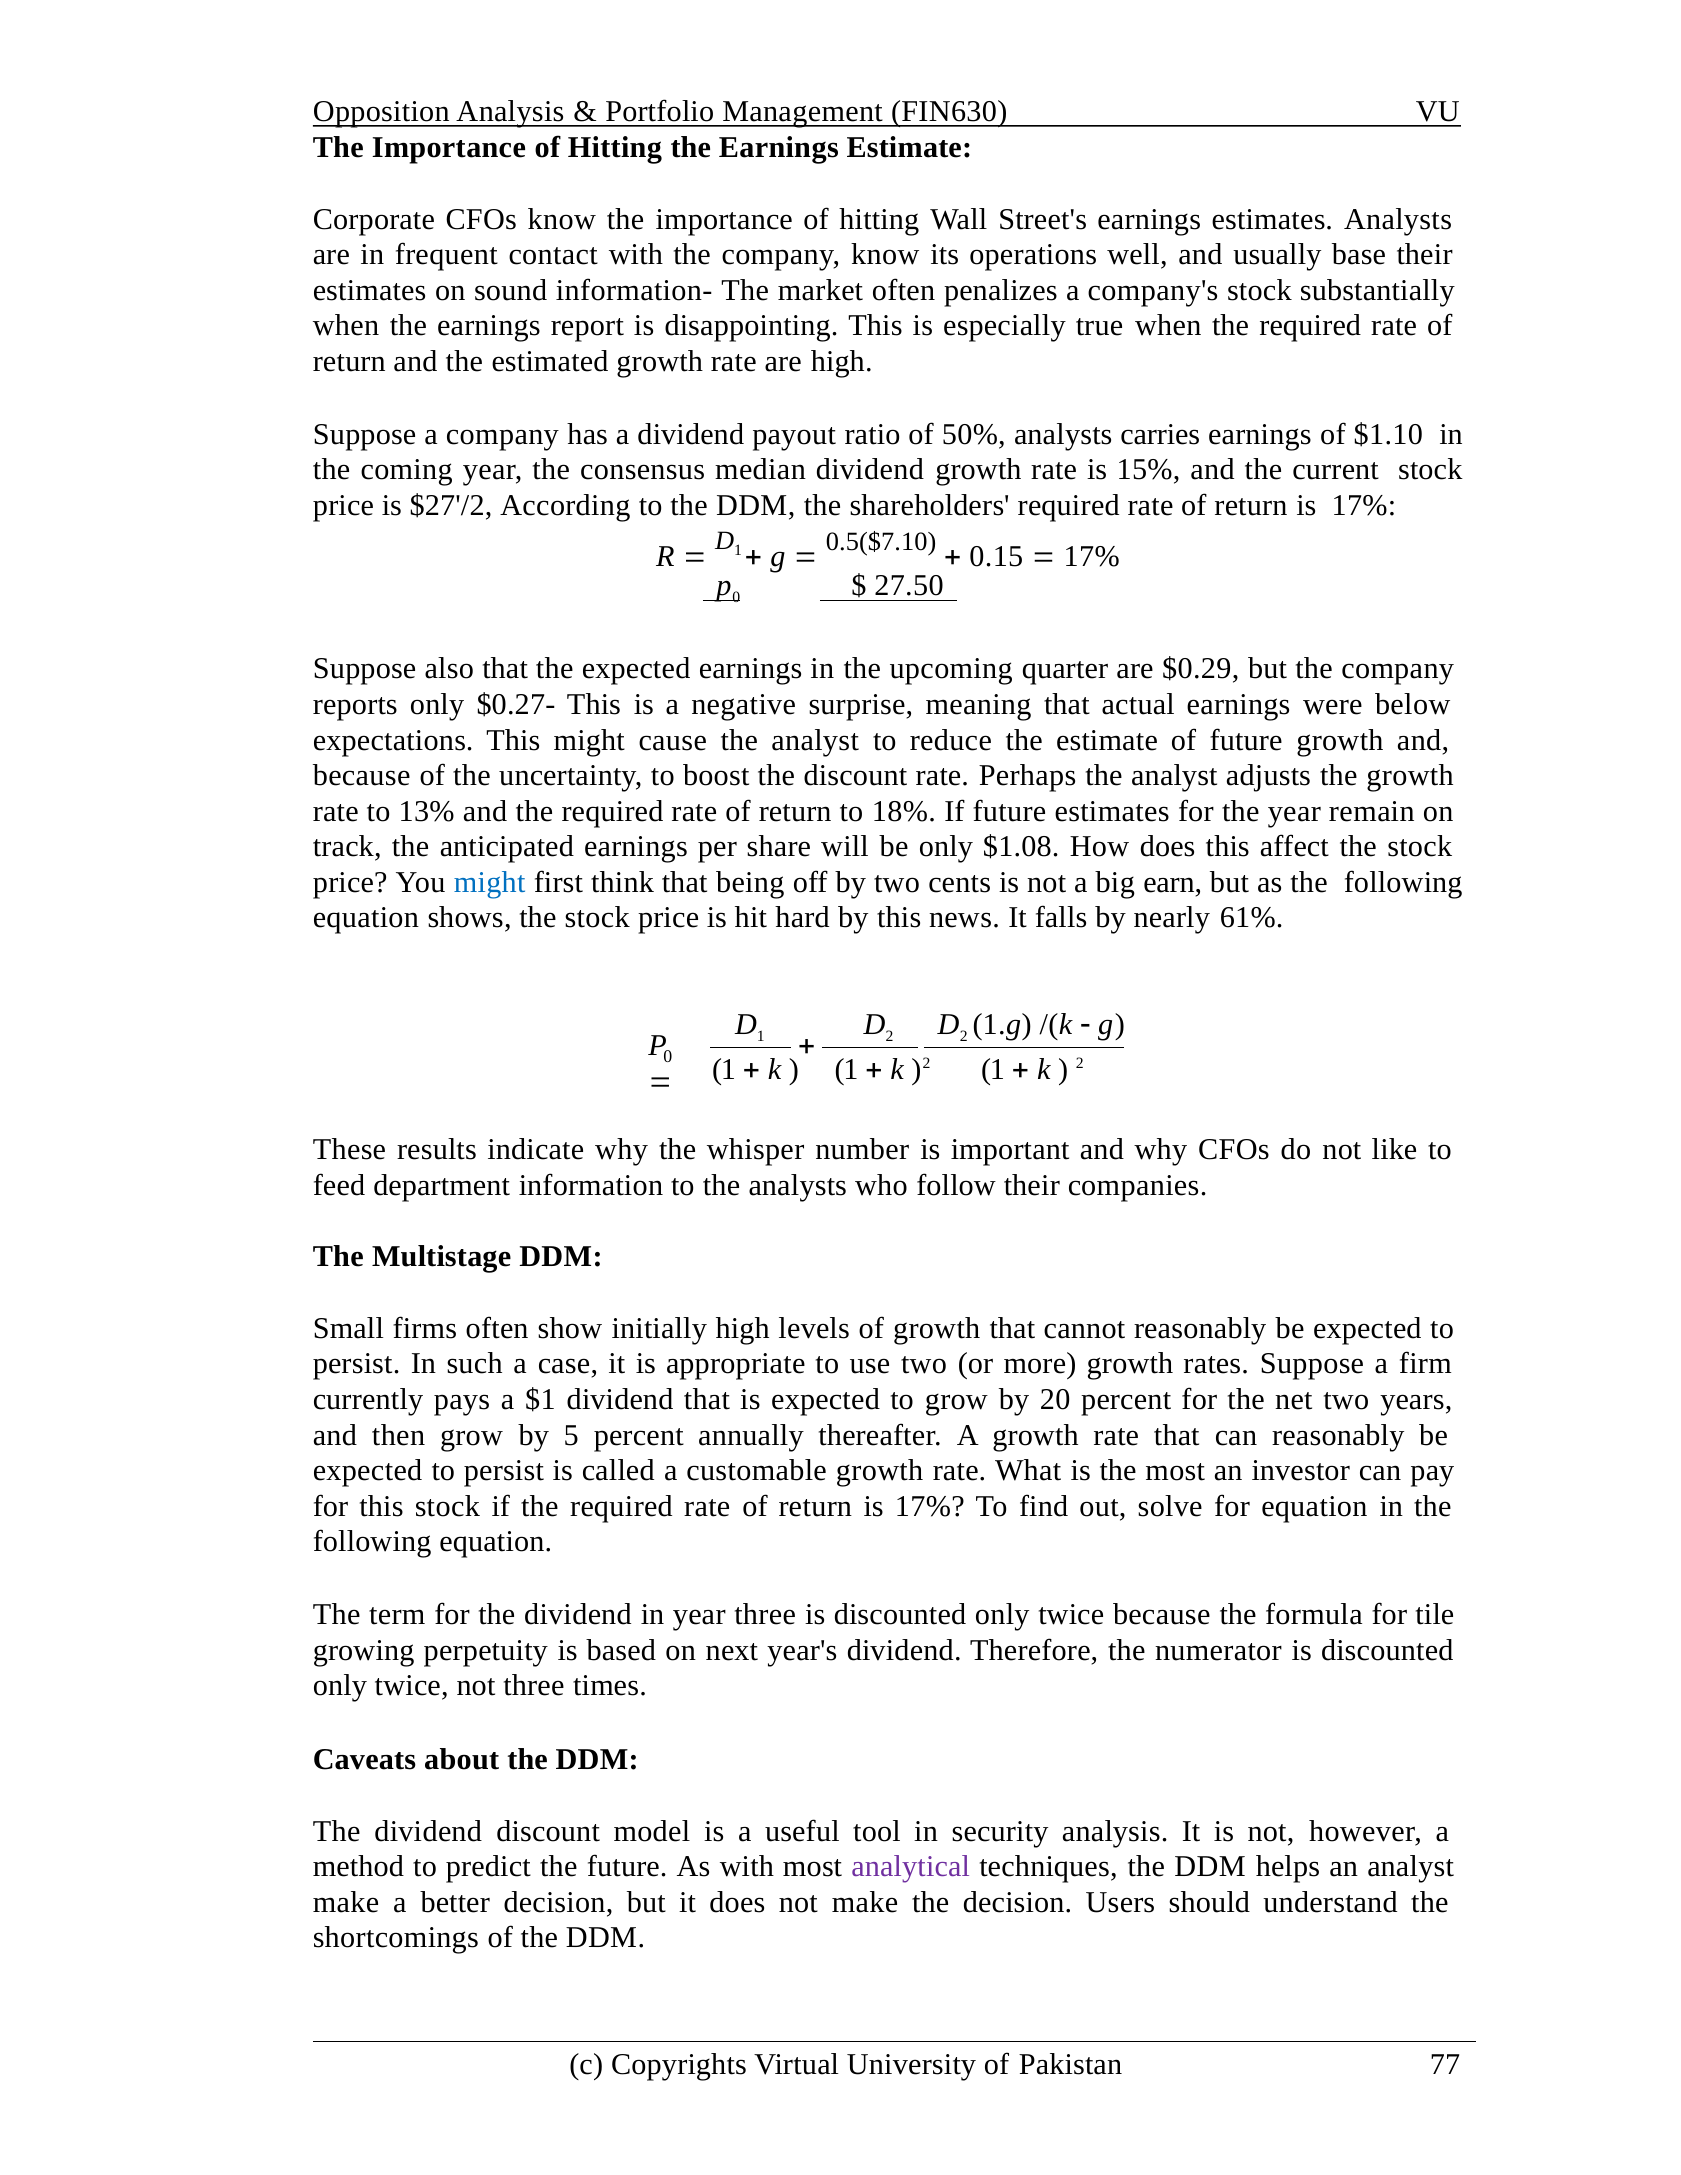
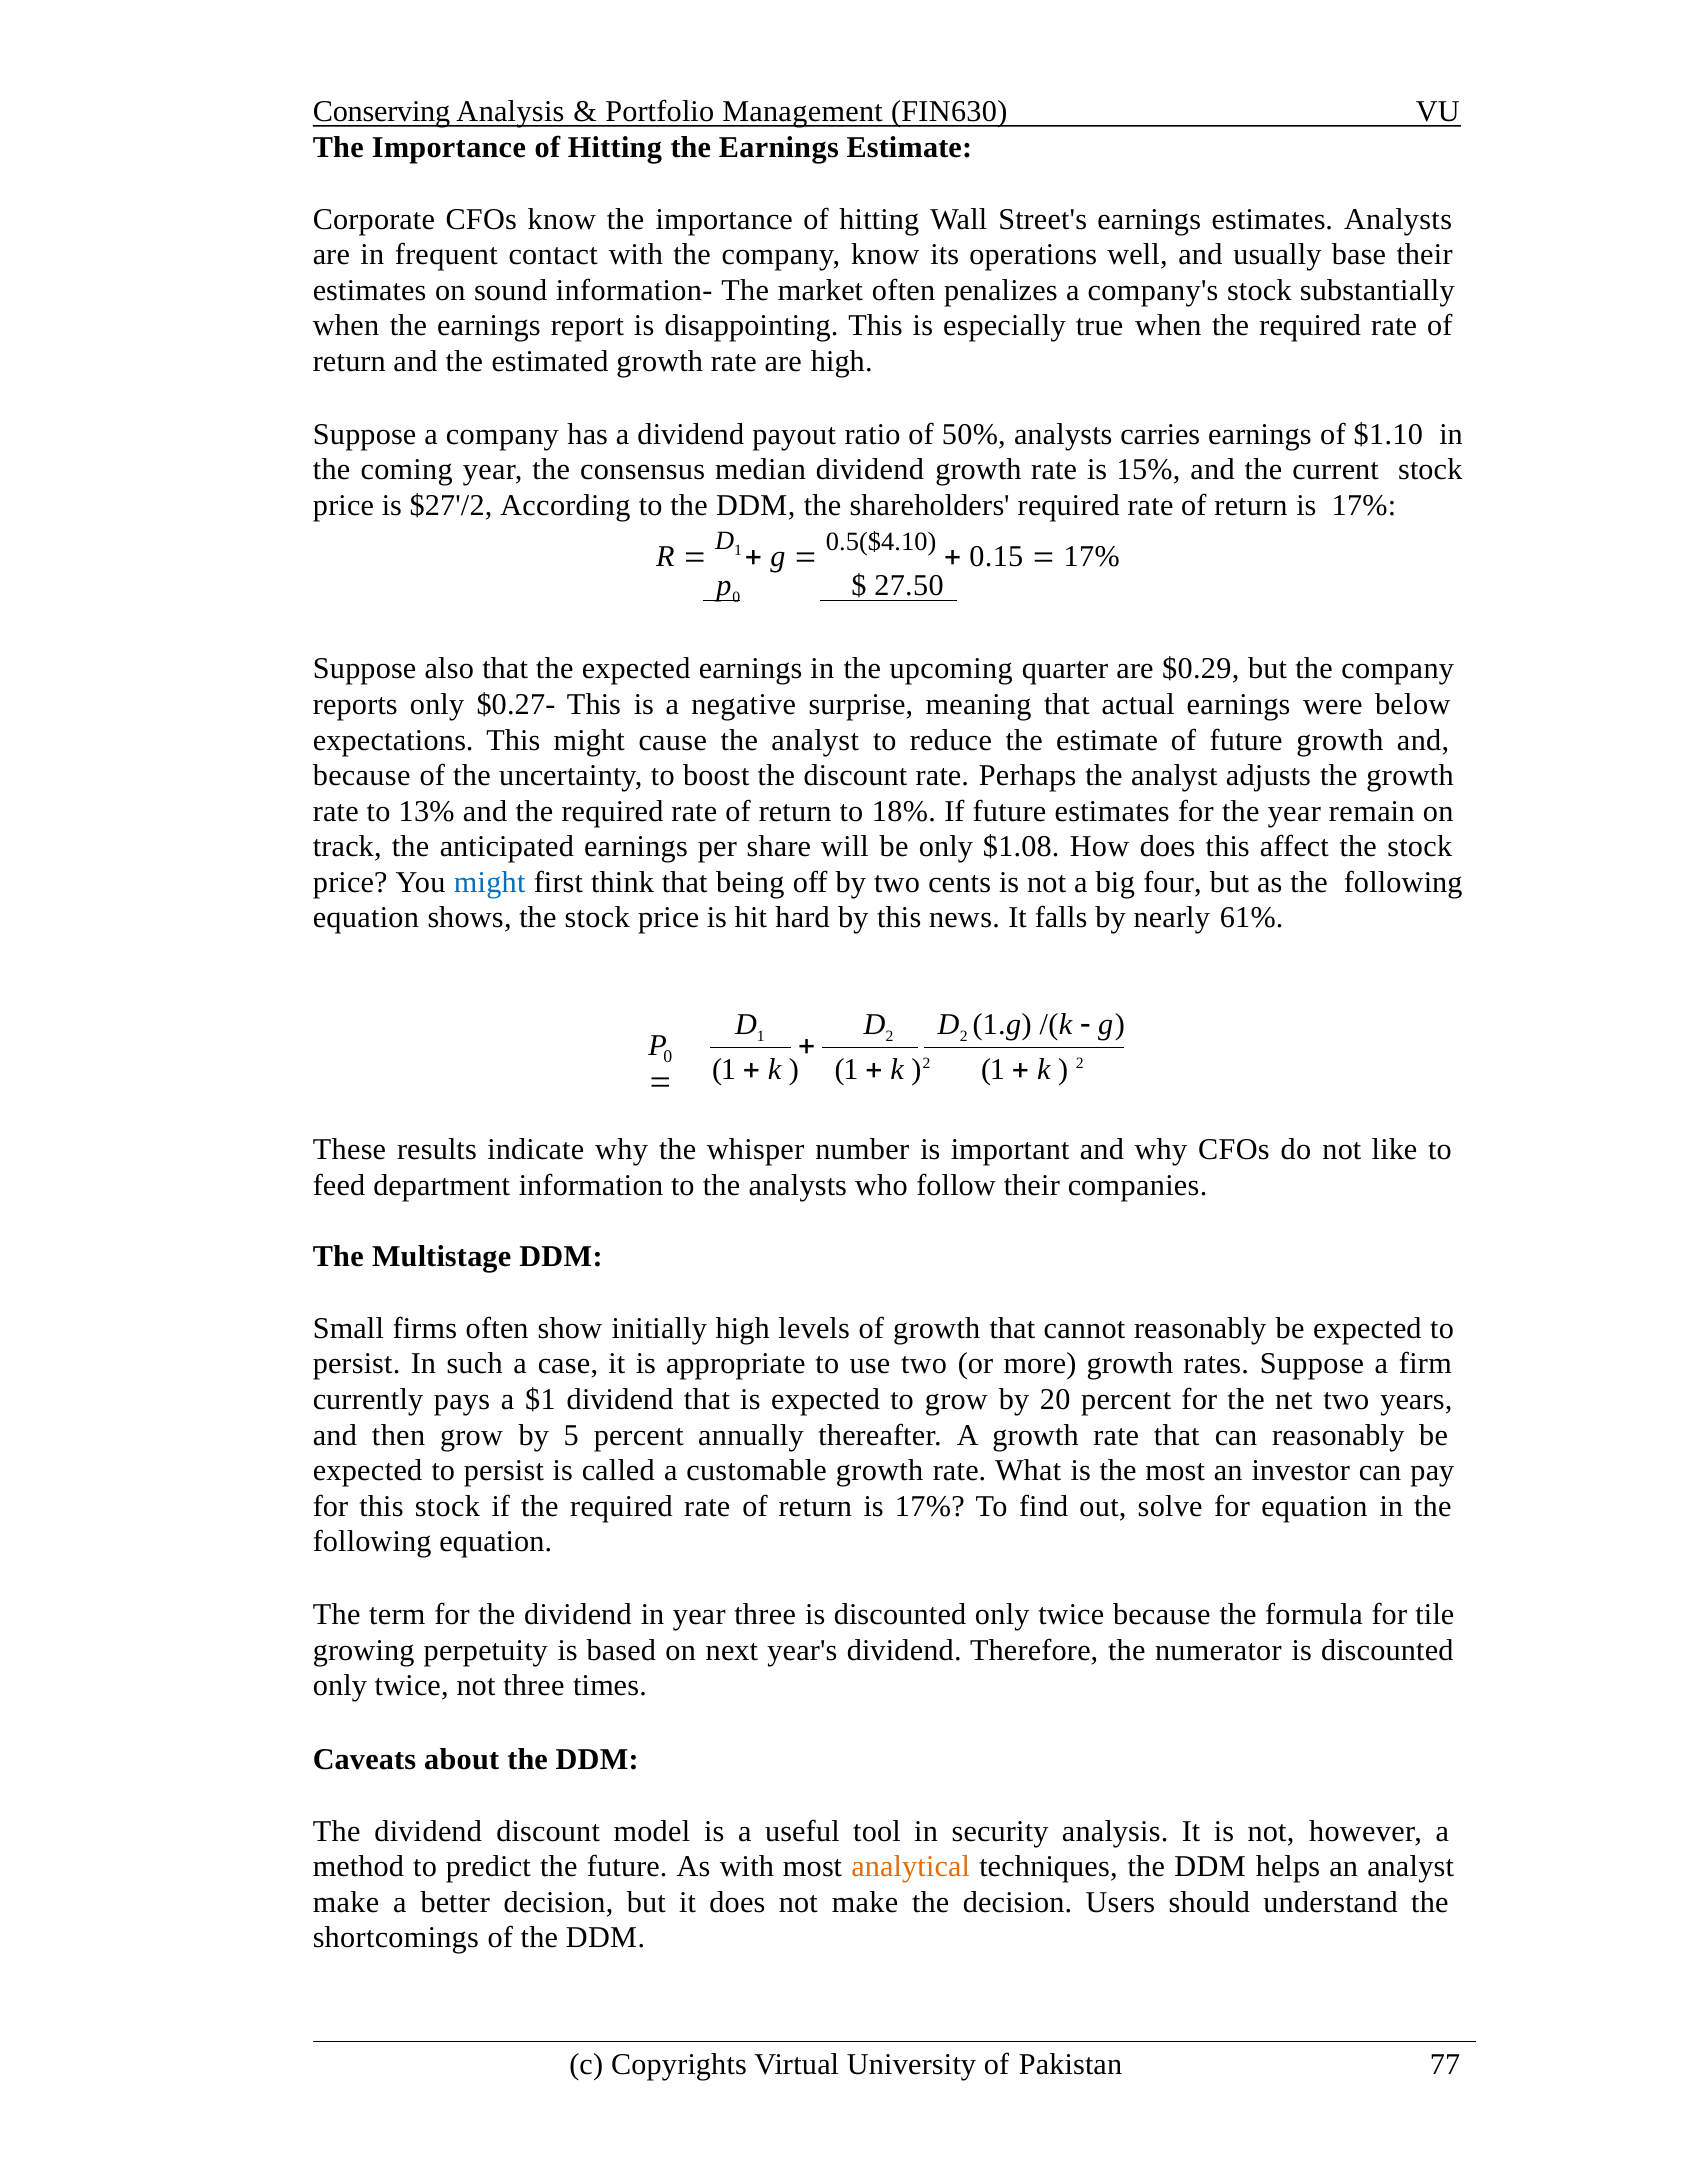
Opposition: Opposition -> Conserving
0.5($7.10: 0.5($7.10 -> 0.5($4.10
earn: earn -> four
analytical colour: purple -> orange
